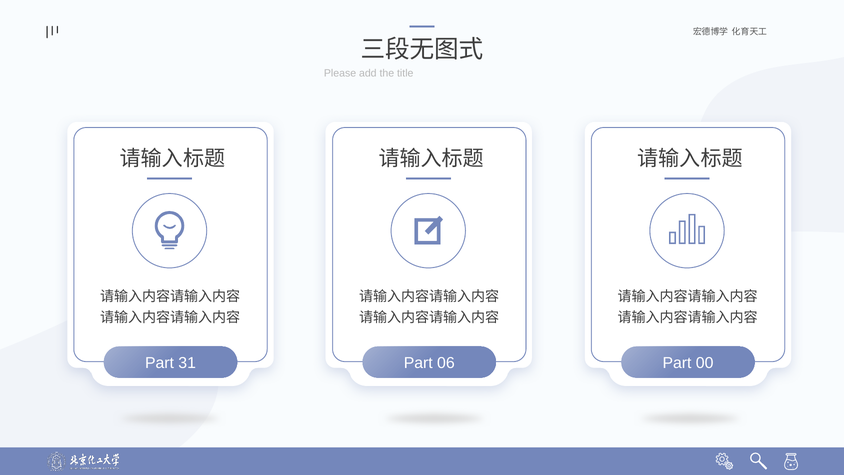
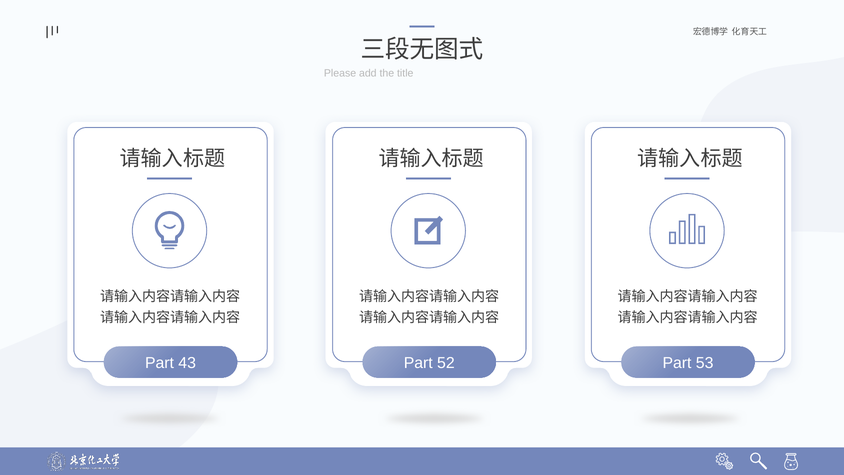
31: 31 -> 43
06: 06 -> 52
00: 00 -> 53
